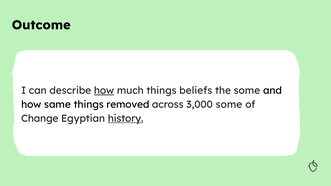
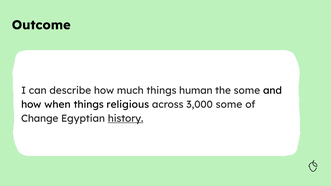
how at (104, 91) underline: present -> none
beliefs: beliefs -> human
same: same -> when
removed: removed -> religious
